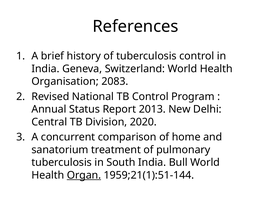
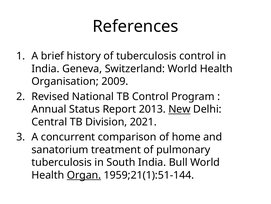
2083: 2083 -> 2009
New underline: none -> present
2020: 2020 -> 2021
